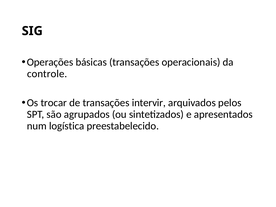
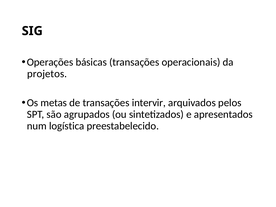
controle: controle -> projetos
trocar: trocar -> metas
